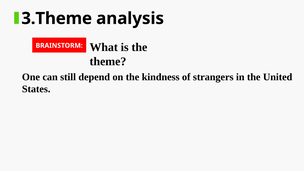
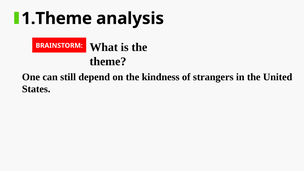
3.Theme: 3.Theme -> 1.Theme
